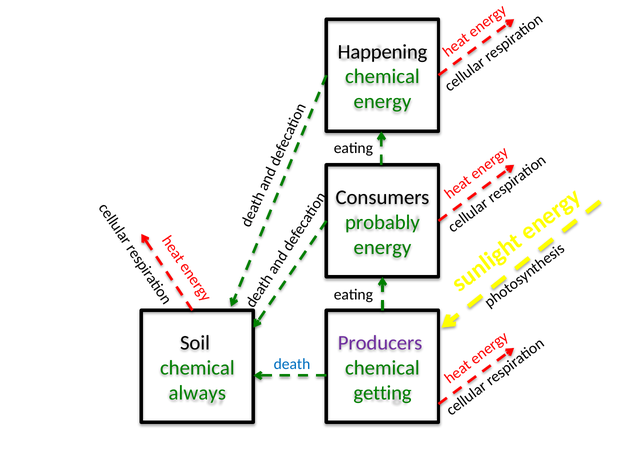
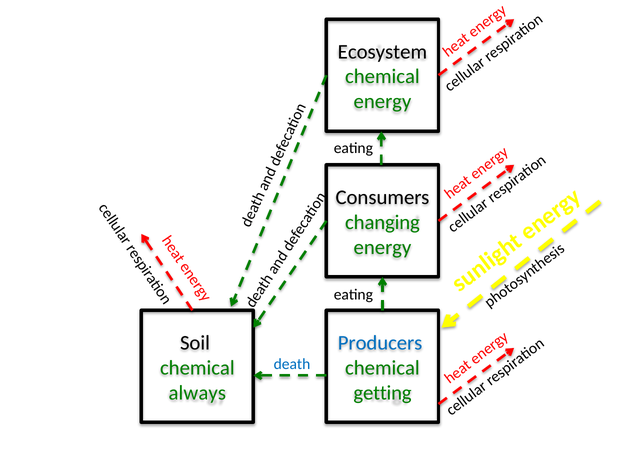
Happening: Happening -> Ecosystem
probably: probably -> changing
Producers colour: purple -> blue
